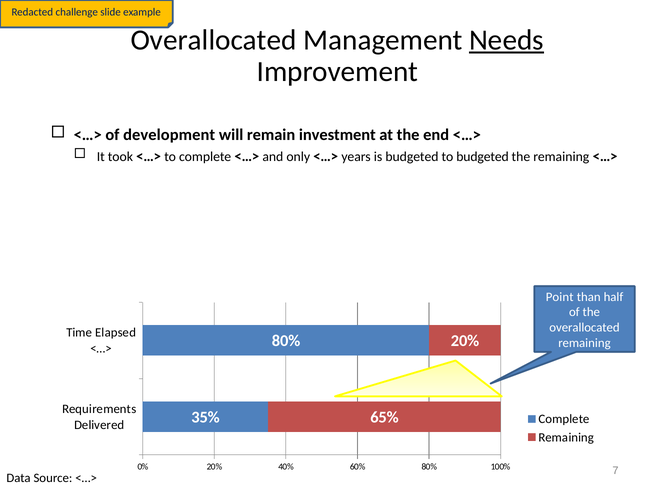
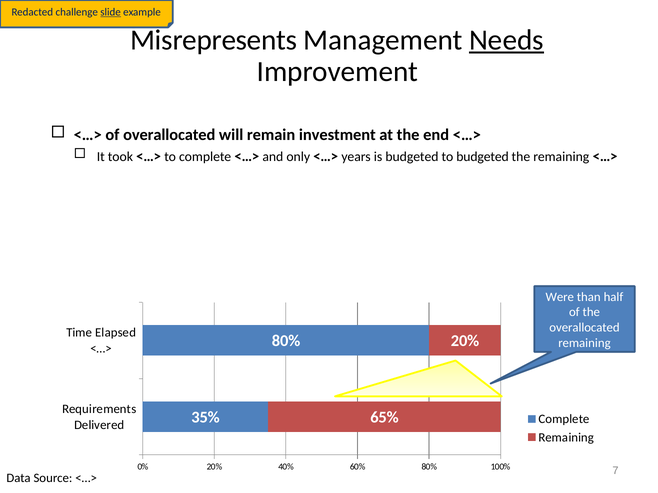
slide underline: none -> present
Overallocated at (214, 40): Overallocated -> Misrepresents
of development: development -> overallocated
Point: Point -> Were
